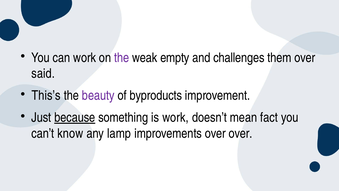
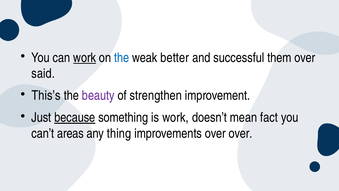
work at (85, 58) underline: none -> present
the at (122, 58) colour: purple -> blue
empty: empty -> better
challenges: challenges -> successful
byproducts: byproducts -> strengthen
know: know -> areas
lamp: lamp -> thing
